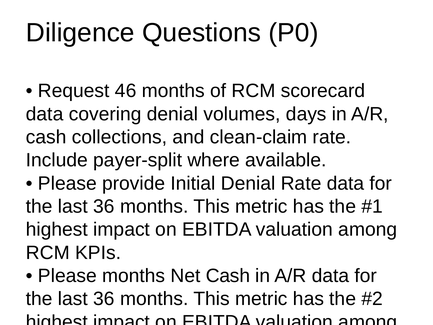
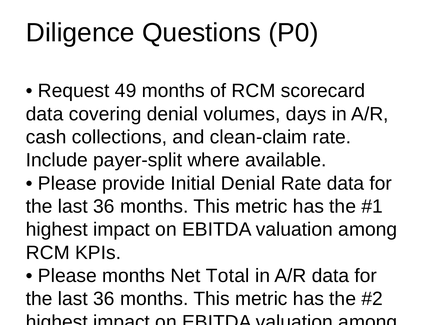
46: 46 -> 49
Net Cash: Cash -> Total
